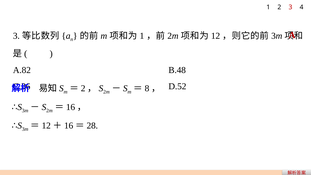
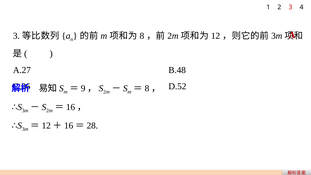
1 at (142, 36): 1 -> 8
A.82: A.82 -> A.27
2 at (83, 88): 2 -> 9
